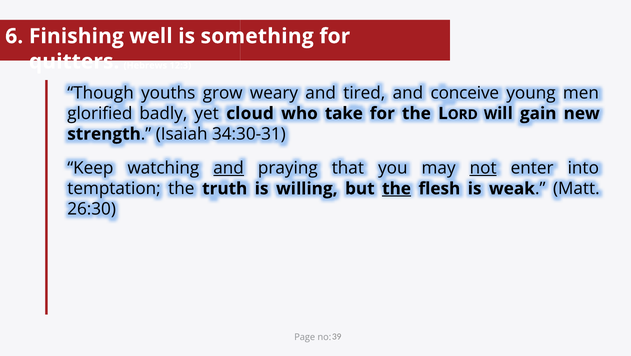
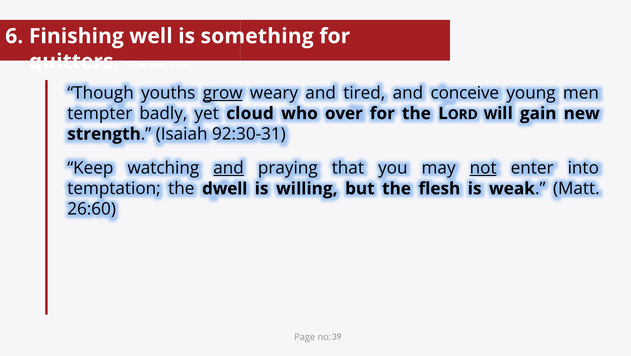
grow underline: none -> present
glorified: glorified -> tempter
take: take -> over
34:30-31: 34:30-31 -> 92:30-31
truth: truth -> dwell
the at (397, 189) underline: present -> none
26:30: 26:30 -> 26:60
